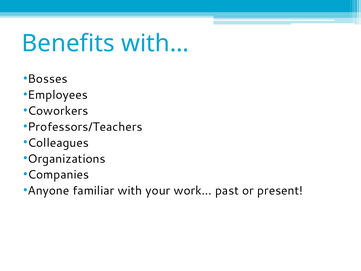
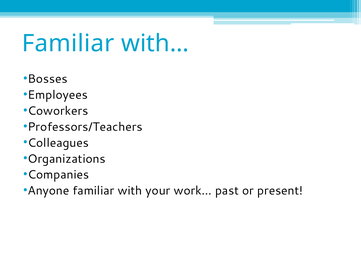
Benefits at (68, 43): Benefits -> Familiar
